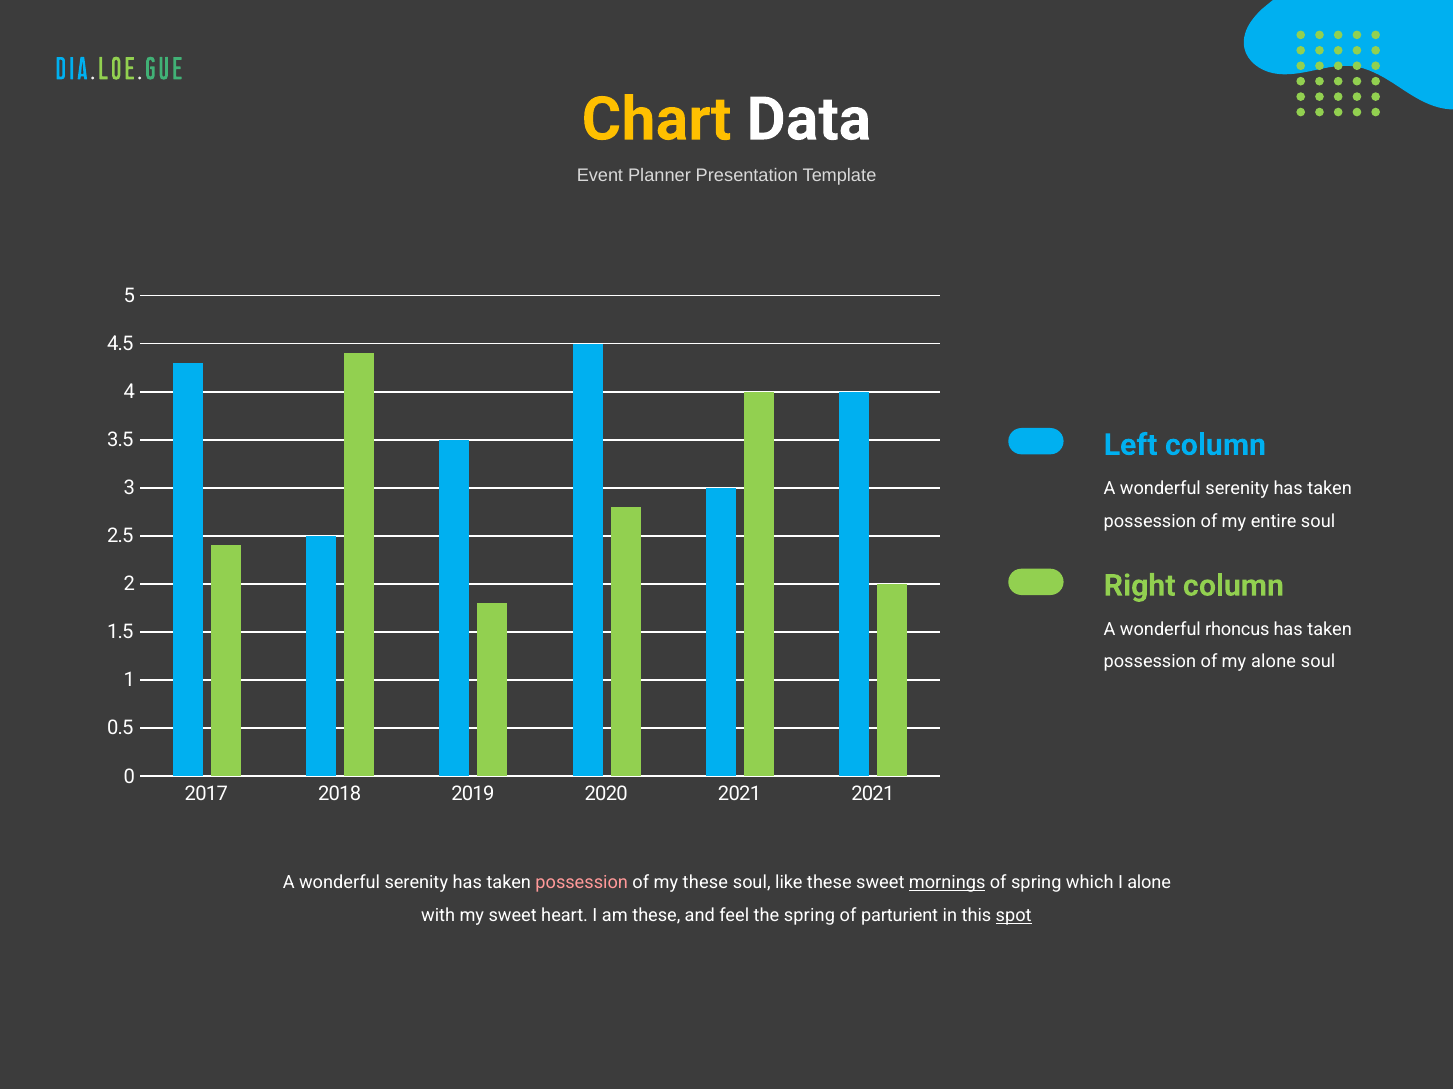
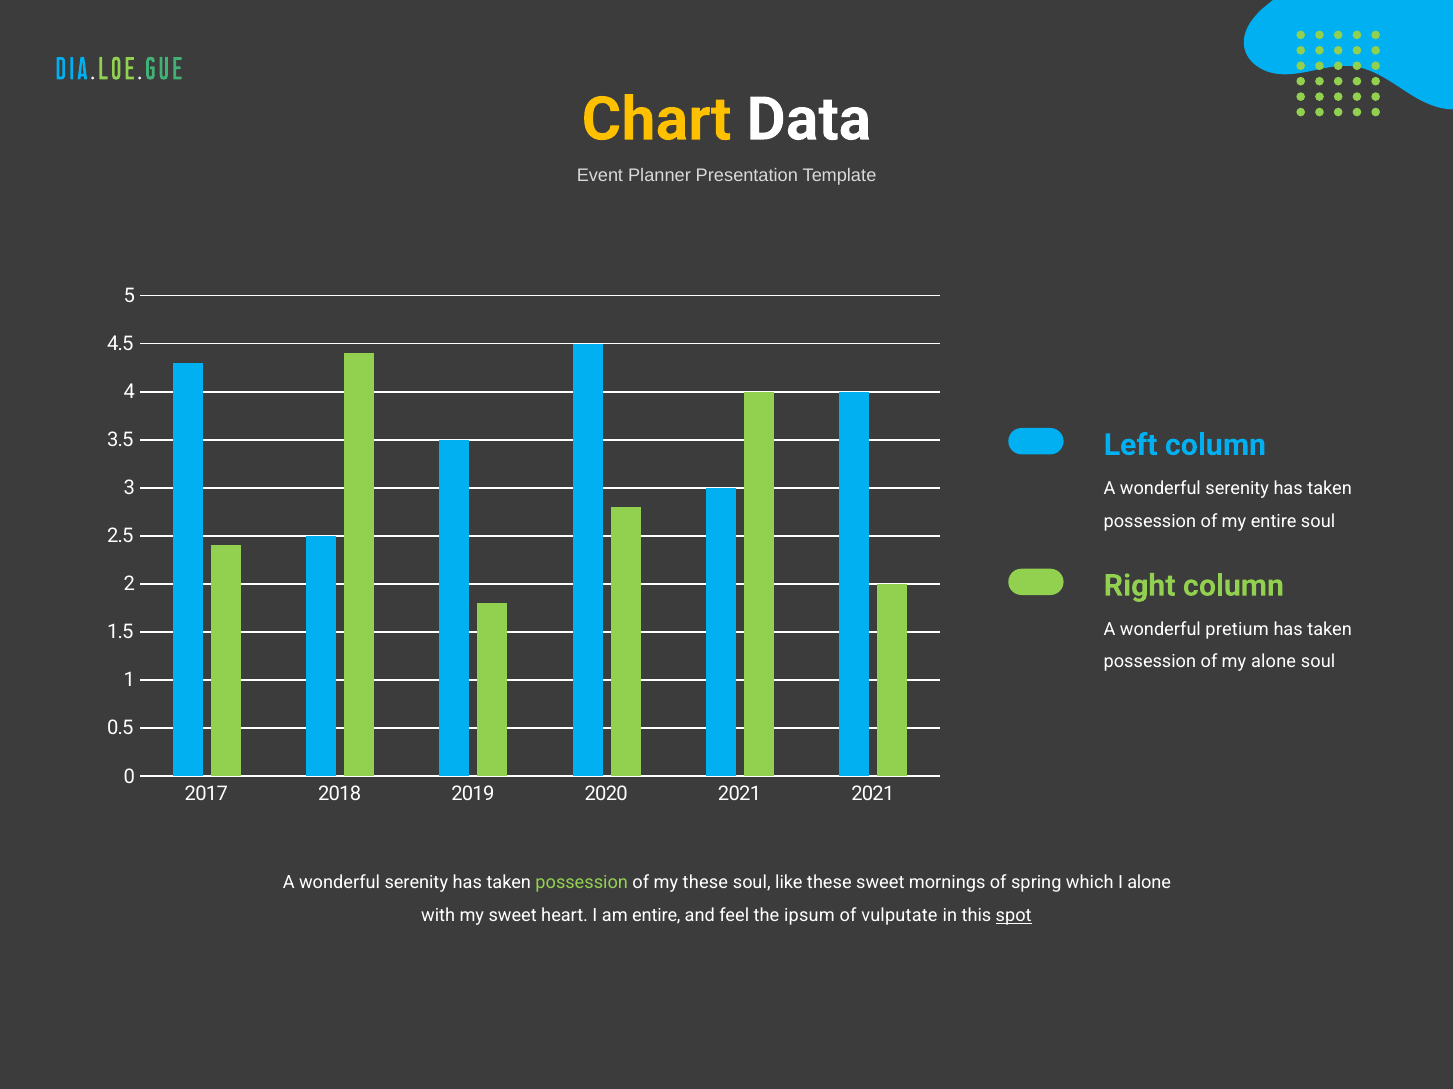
rhoncus: rhoncus -> pretium
possession at (582, 884) colour: pink -> light green
mornings underline: present -> none
am these: these -> entire
the spring: spring -> ipsum
parturient: parturient -> vulputate
